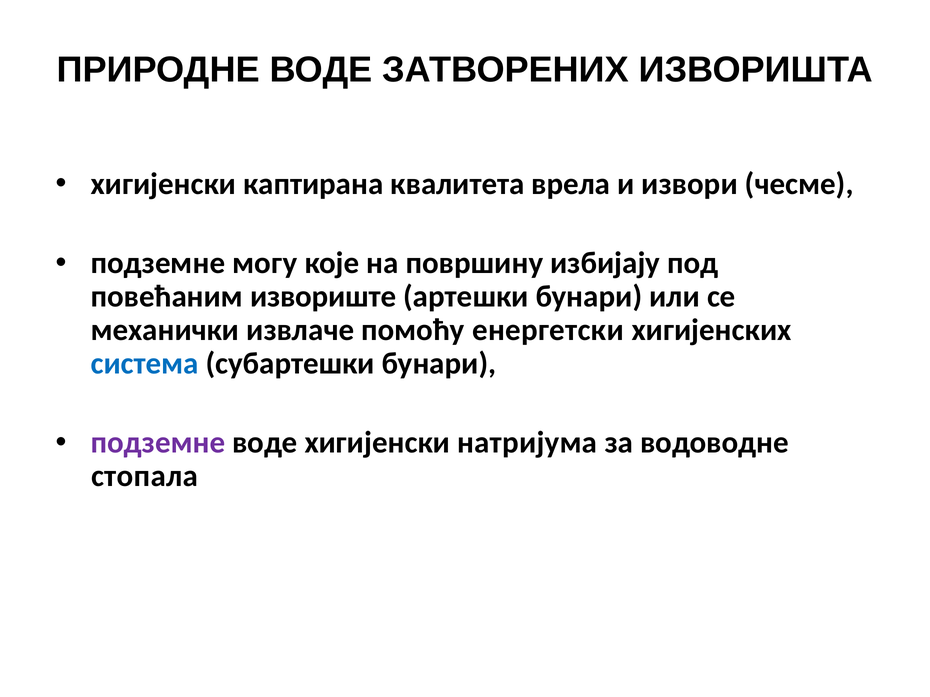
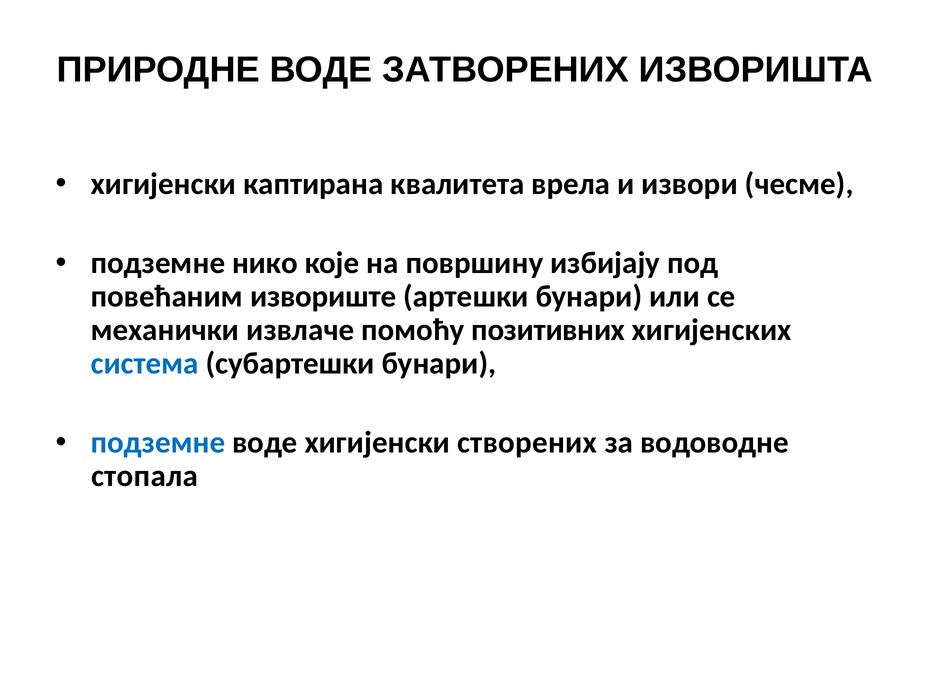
могу: могу -> нико
енергетски: енергетски -> позитивних
подземне at (158, 443) colour: purple -> blue
натријума: натријума -> створених
